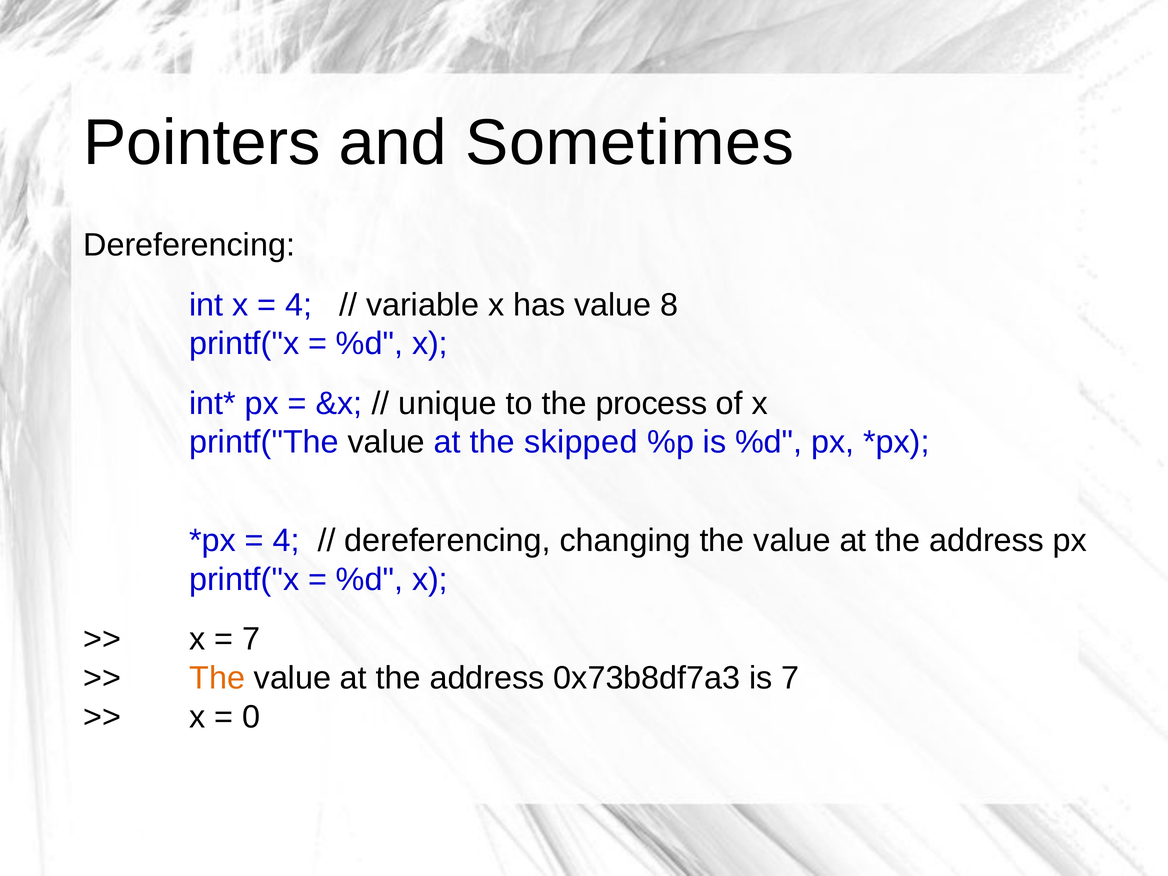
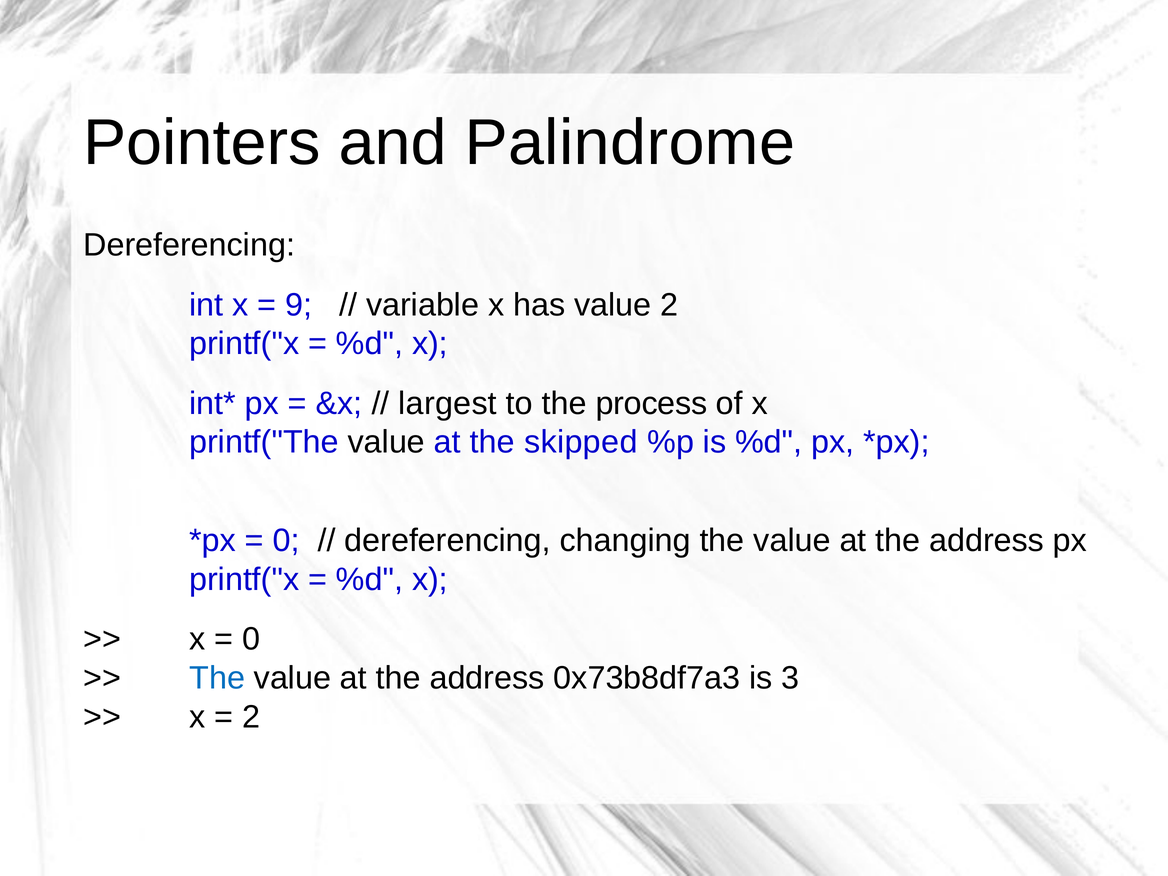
Sometimes: Sometimes -> Palindrome
4 at (299, 305): 4 -> 9
value 8: 8 -> 2
unique: unique -> largest
4 at (286, 541): 4 -> 0
7 at (251, 639): 7 -> 0
The at (217, 678) colour: orange -> blue
is 7: 7 -> 3
0 at (251, 717): 0 -> 2
